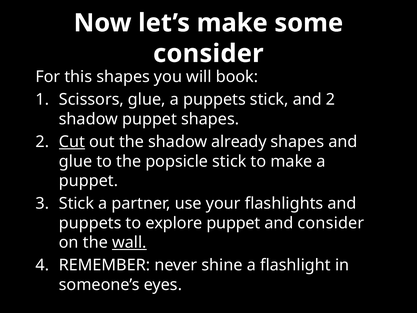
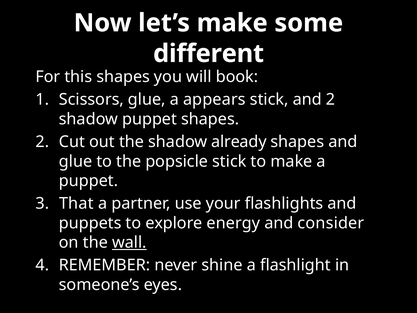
consider at (208, 54): consider -> different
a puppets: puppets -> appears
Cut underline: present -> none
Stick at (76, 203): Stick -> That
explore puppet: puppet -> energy
